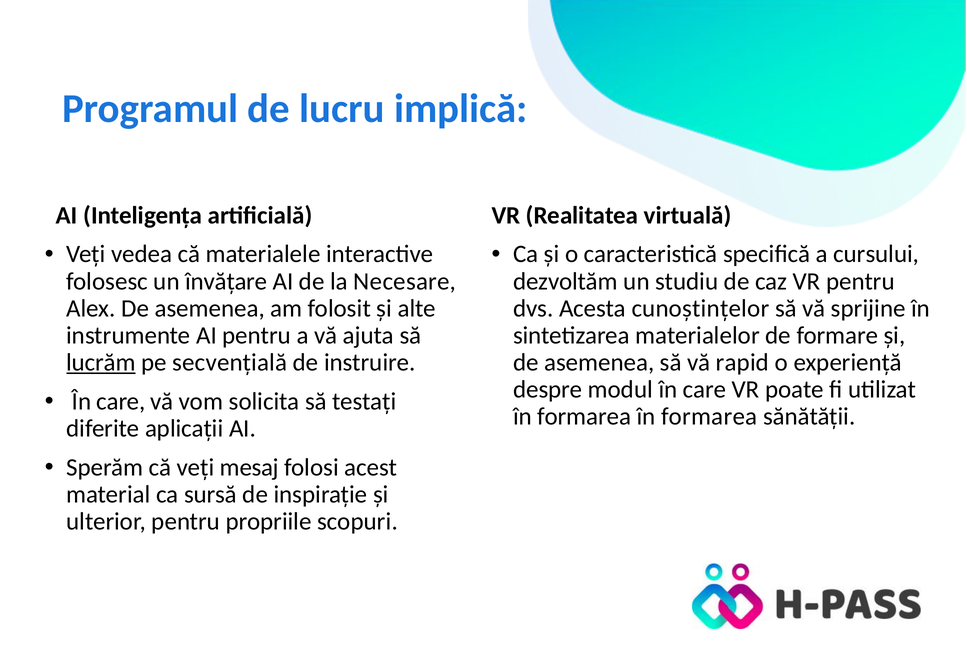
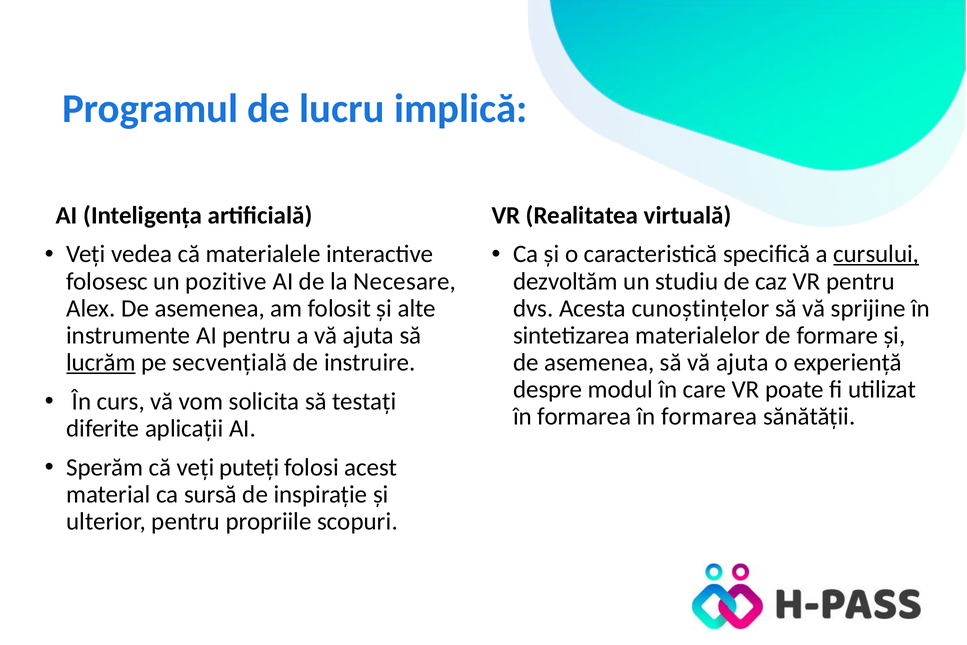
cursului underline: none -> present
învățare: învățare -> pozitive
să vă rapid: rapid -> ajuta
care at (121, 401): care -> curs
mesaj: mesaj -> puteți
